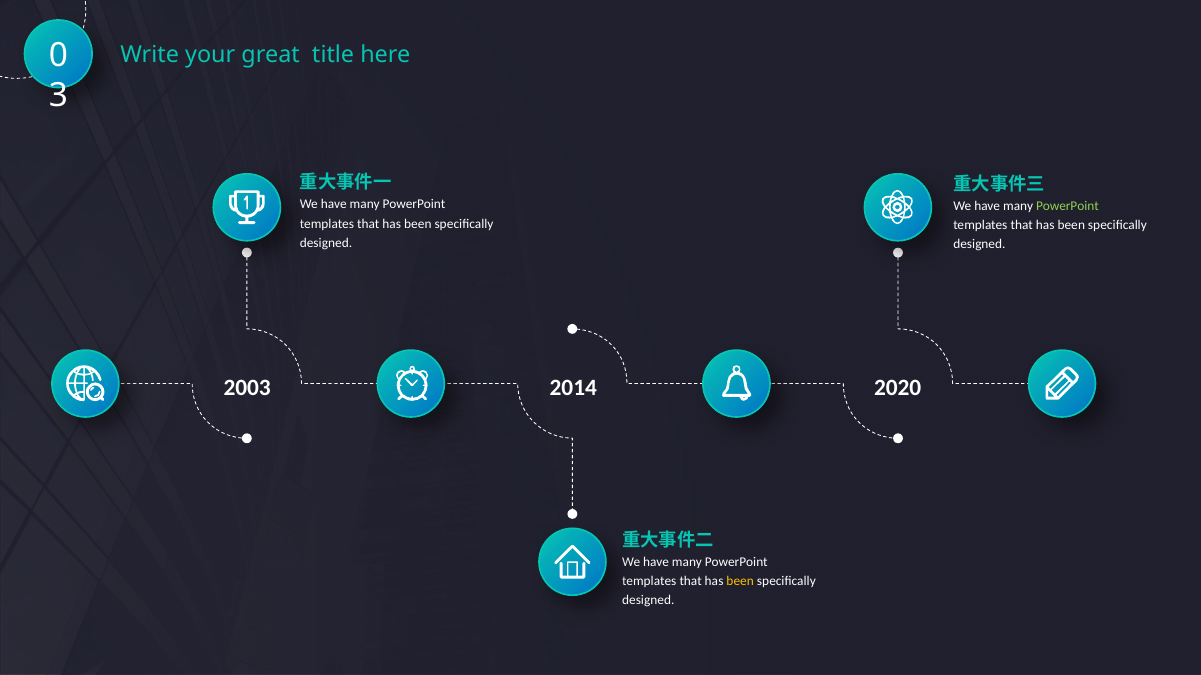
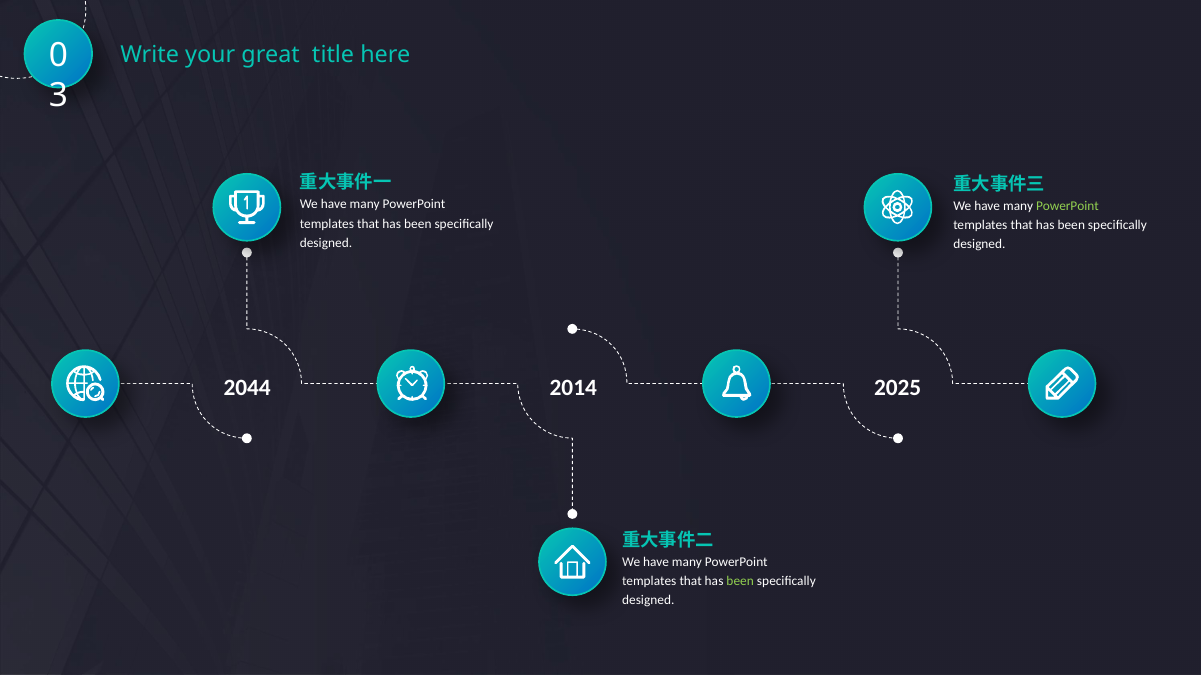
2003: 2003 -> 2044
2020: 2020 -> 2025
been at (740, 581) colour: yellow -> light green
